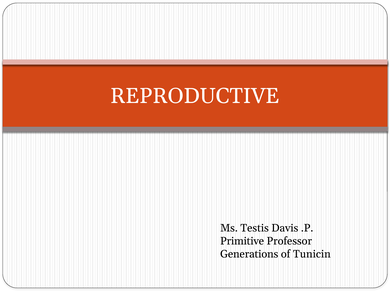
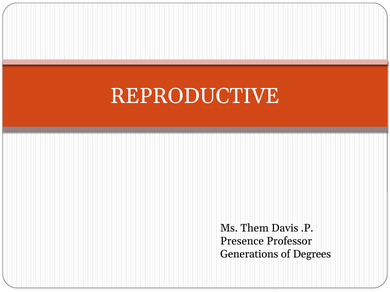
Testis: Testis -> Them
Primitive: Primitive -> Presence
Tunicin: Tunicin -> Degrees
